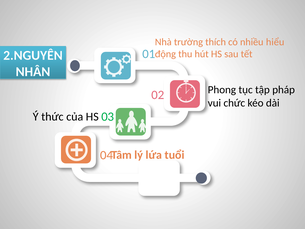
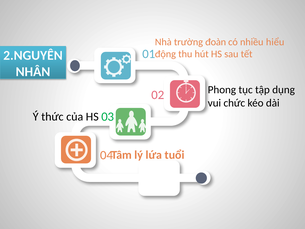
thích: thích -> đoàn
pháp: pháp -> dụng
